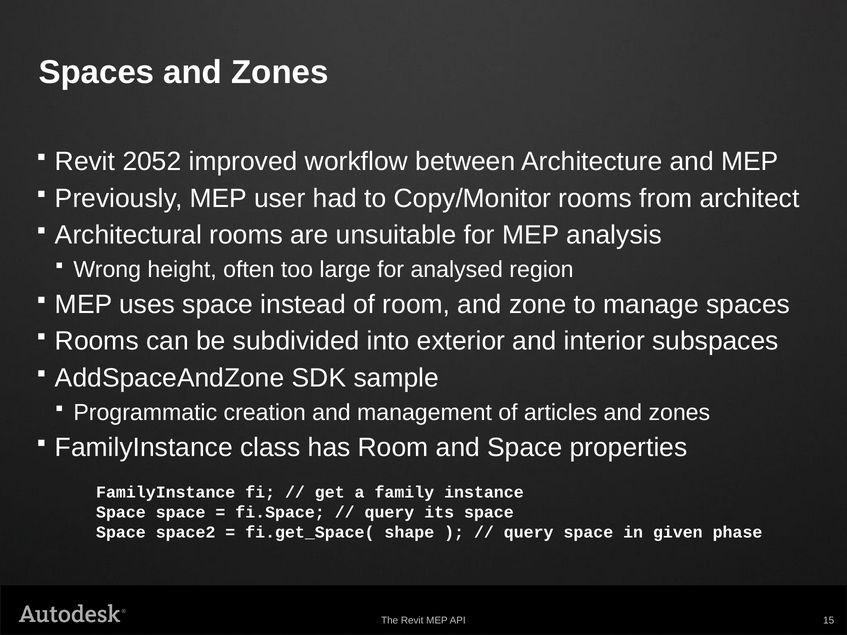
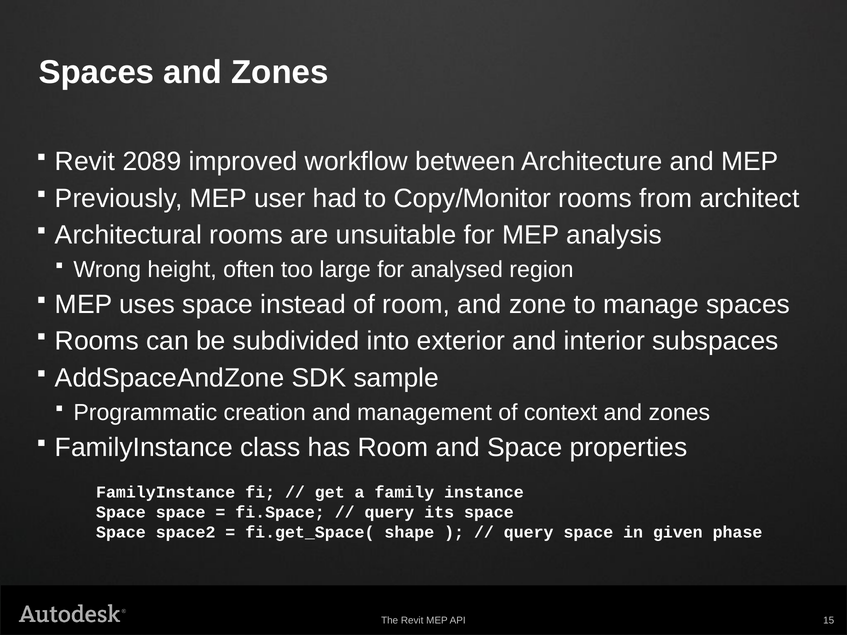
2052: 2052 -> 2089
articles: articles -> context
